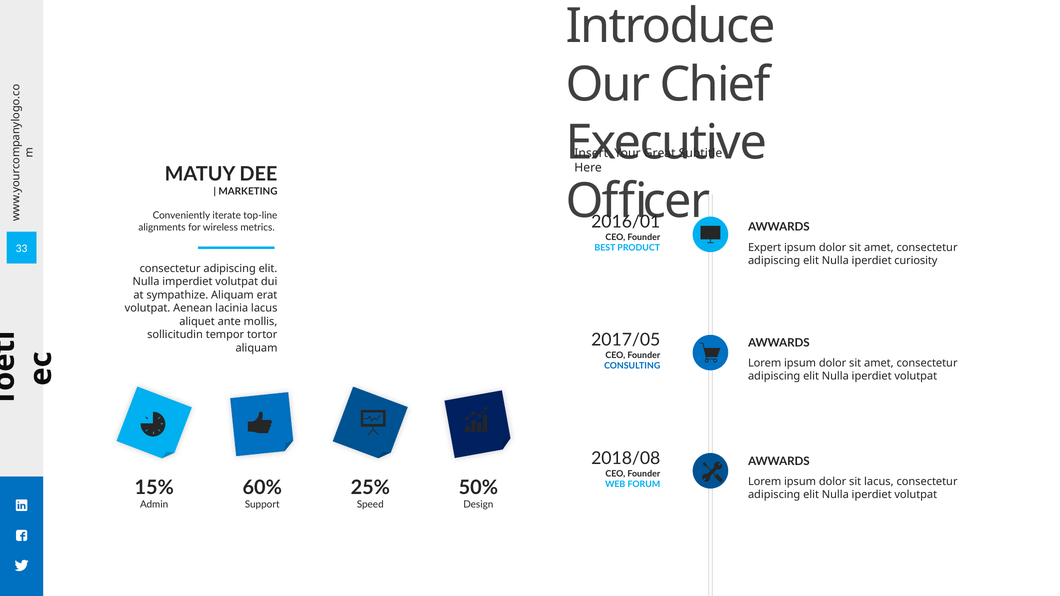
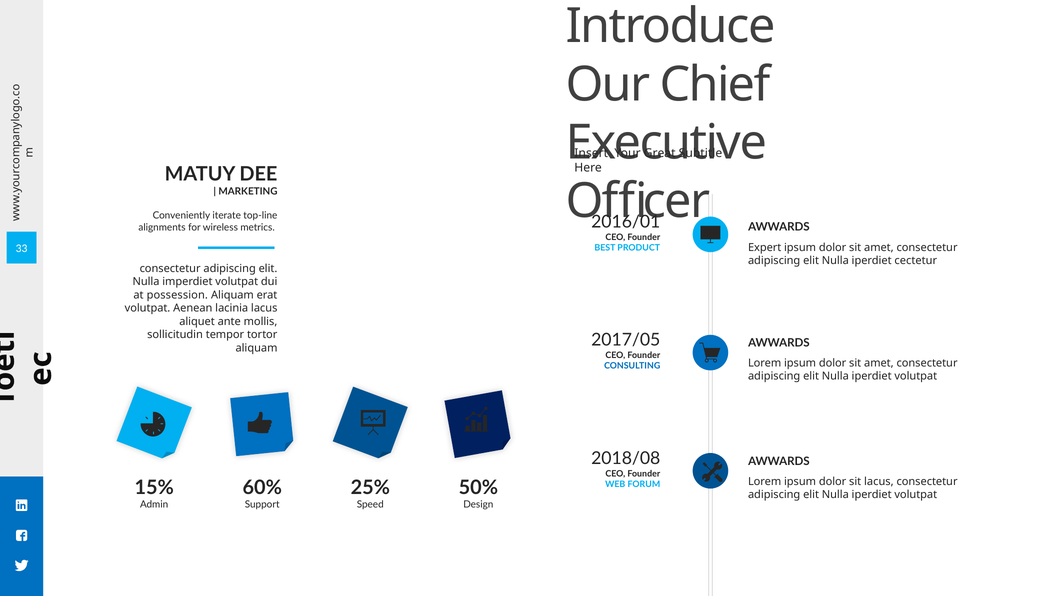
curiosity: curiosity -> cectetur
sympathize: sympathize -> possession
